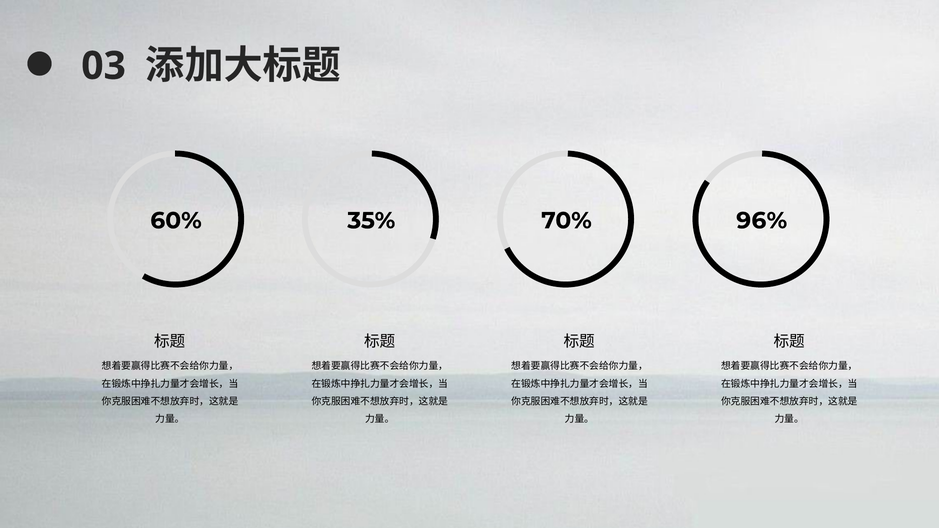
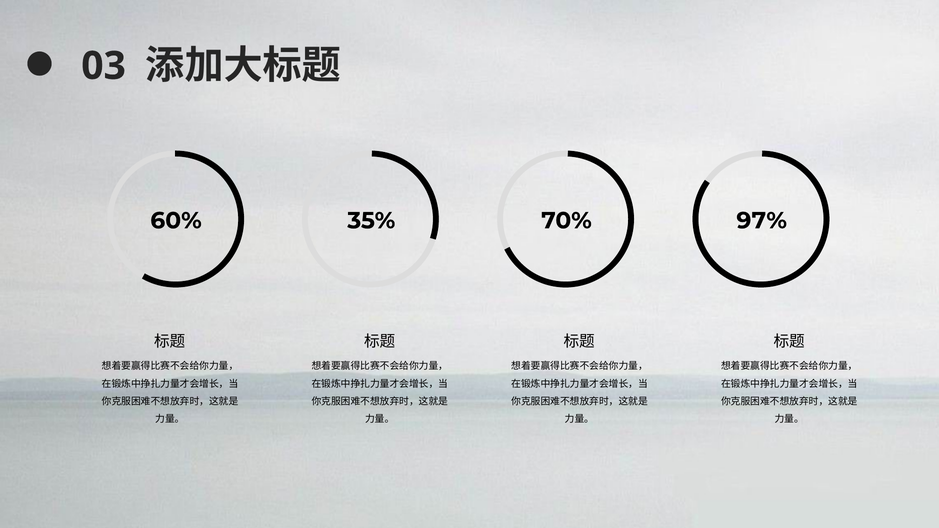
96%: 96% -> 97%
